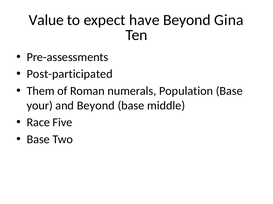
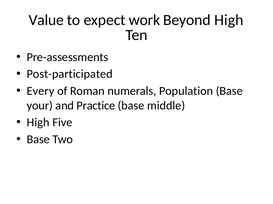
have: have -> work
Beyond Gina: Gina -> High
Them: Them -> Every
and Beyond: Beyond -> Practice
Race at (38, 123): Race -> High
